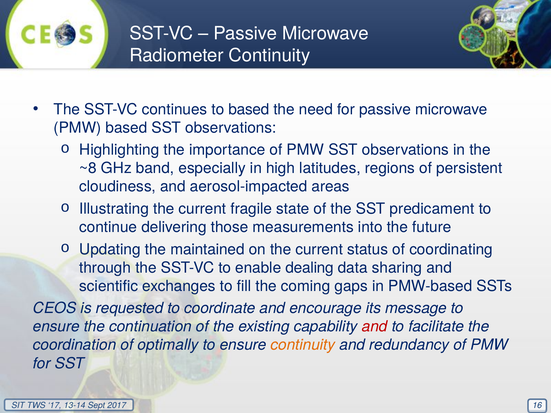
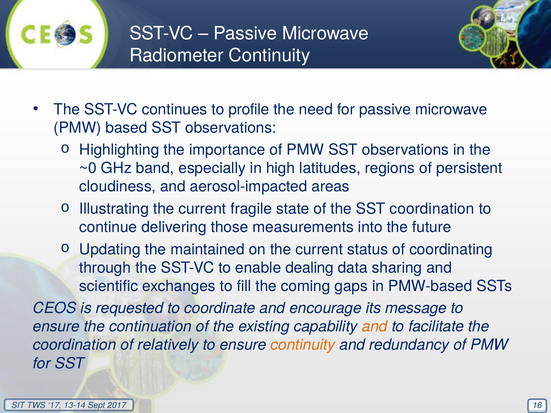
to based: based -> profile
~8: ~8 -> ~0
SST predicament: predicament -> coordination
and at (375, 327) colour: red -> orange
optimally: optimally -> relatively
